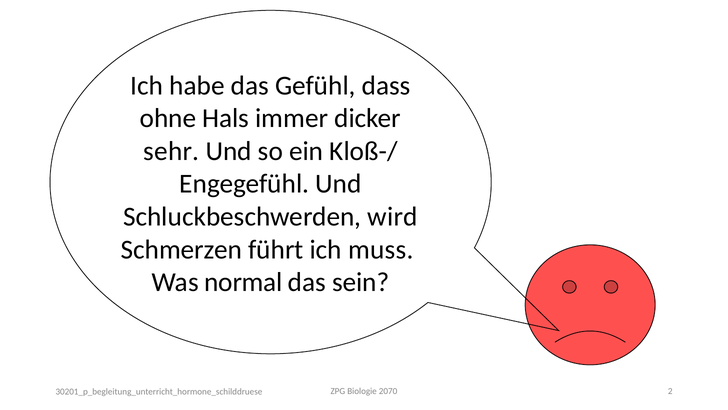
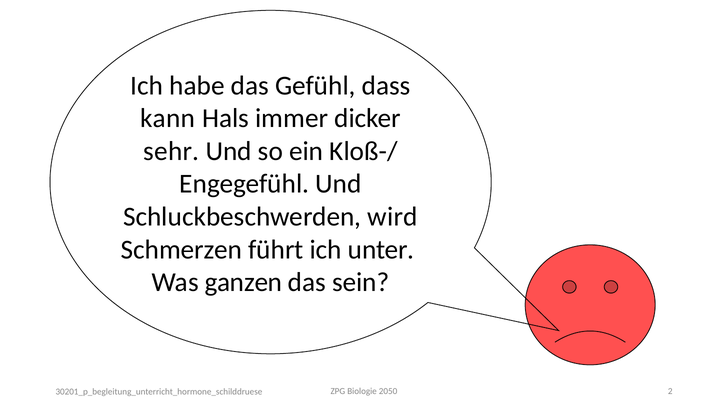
ohne: ohne -> kann
muss: muss -> unter
normal: normal -> ganzen
2070: 2070 -> 2050
